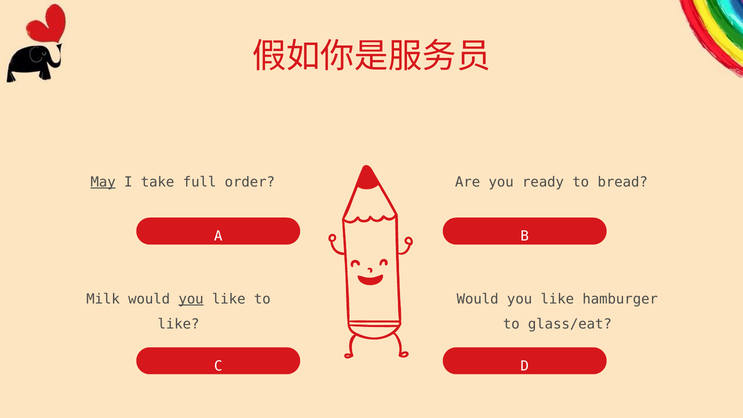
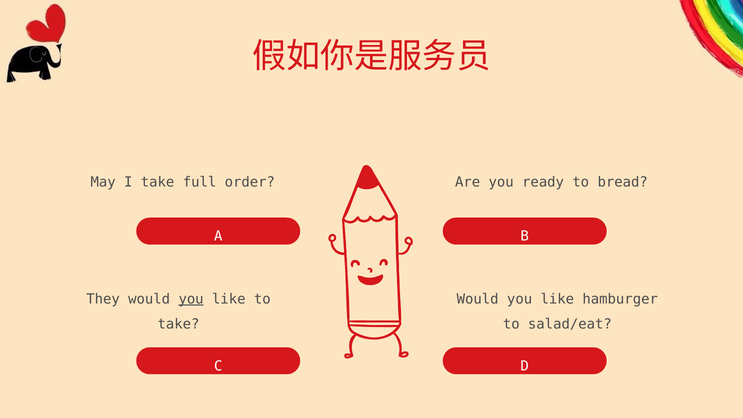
May underline: present -> none
Milk: Milk -> They
like at (179, 324): like -> take
glass/eat: glass/eat -> salad/eat
